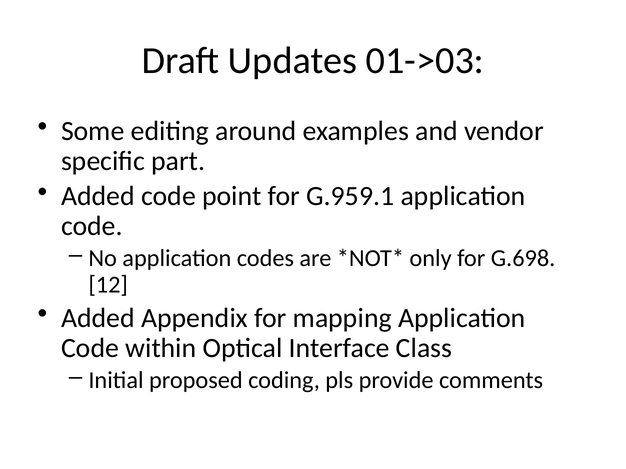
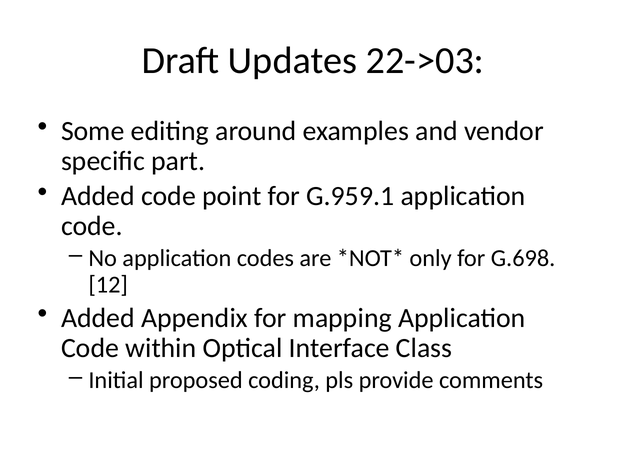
01->03: 01->03 -> 22->03
